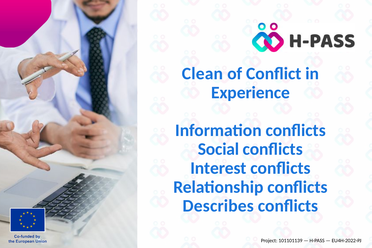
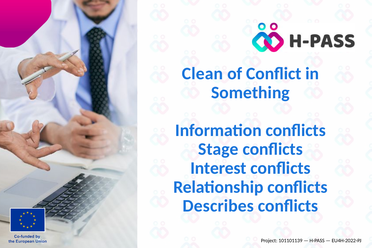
Experience: Experience -> Something
Social: Social -> Stage
